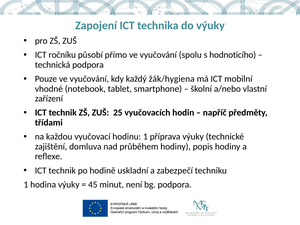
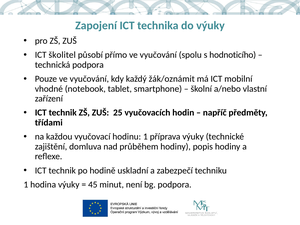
ročníku: ročníku -> školitel
žák/hygiena: žák/hygiena -> žák/oznámit
